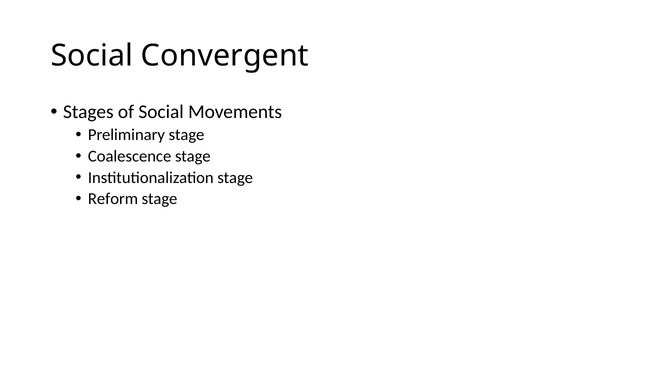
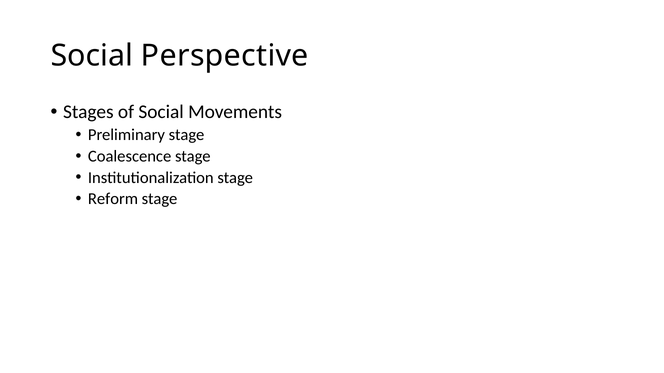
Convergent: Convergent -> Perspective
